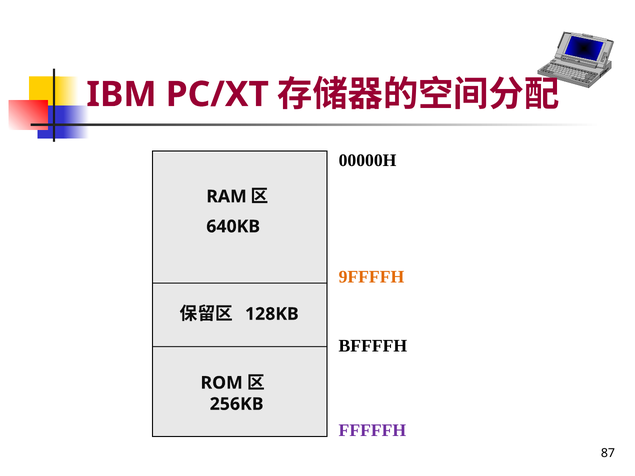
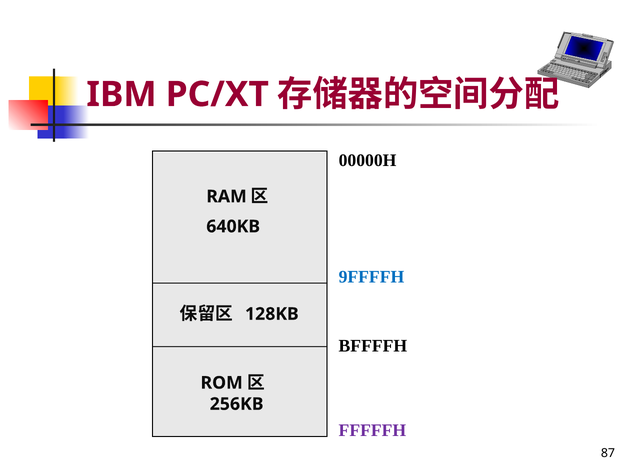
9FFFFH colour: orange -> blue
